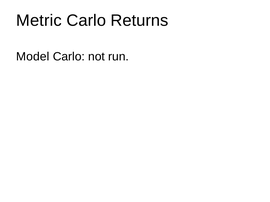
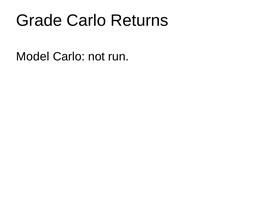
Metric: Metric -> Grade
